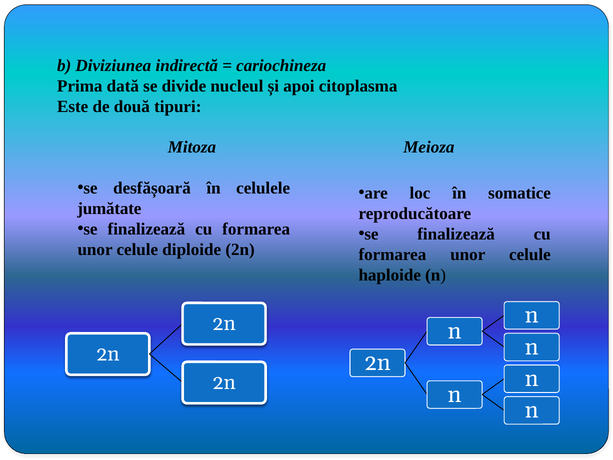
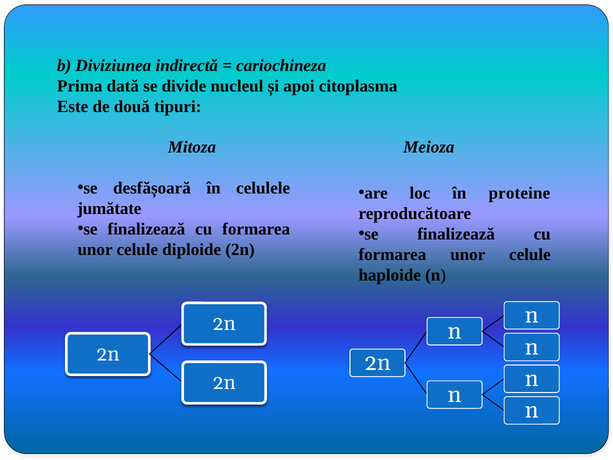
somatice: somatice -> proteine
